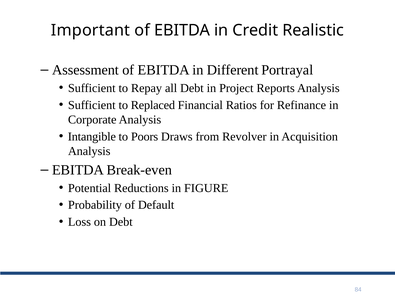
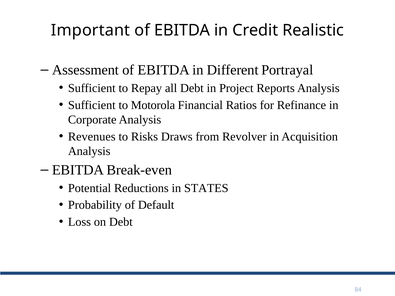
Replaced: Replaced -> Motorola
Intangible: Intangible -> Revenues
Poors: Poors -> Risks
FIGURE: FIGURE -> STATES
